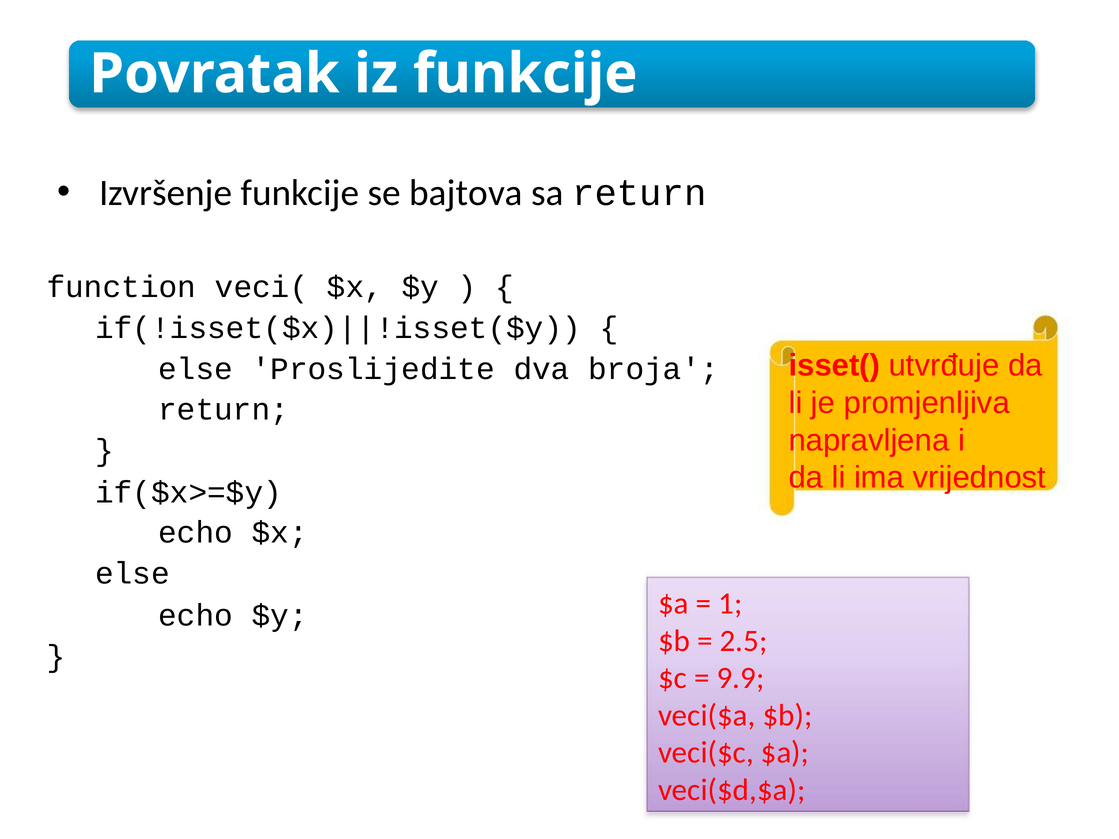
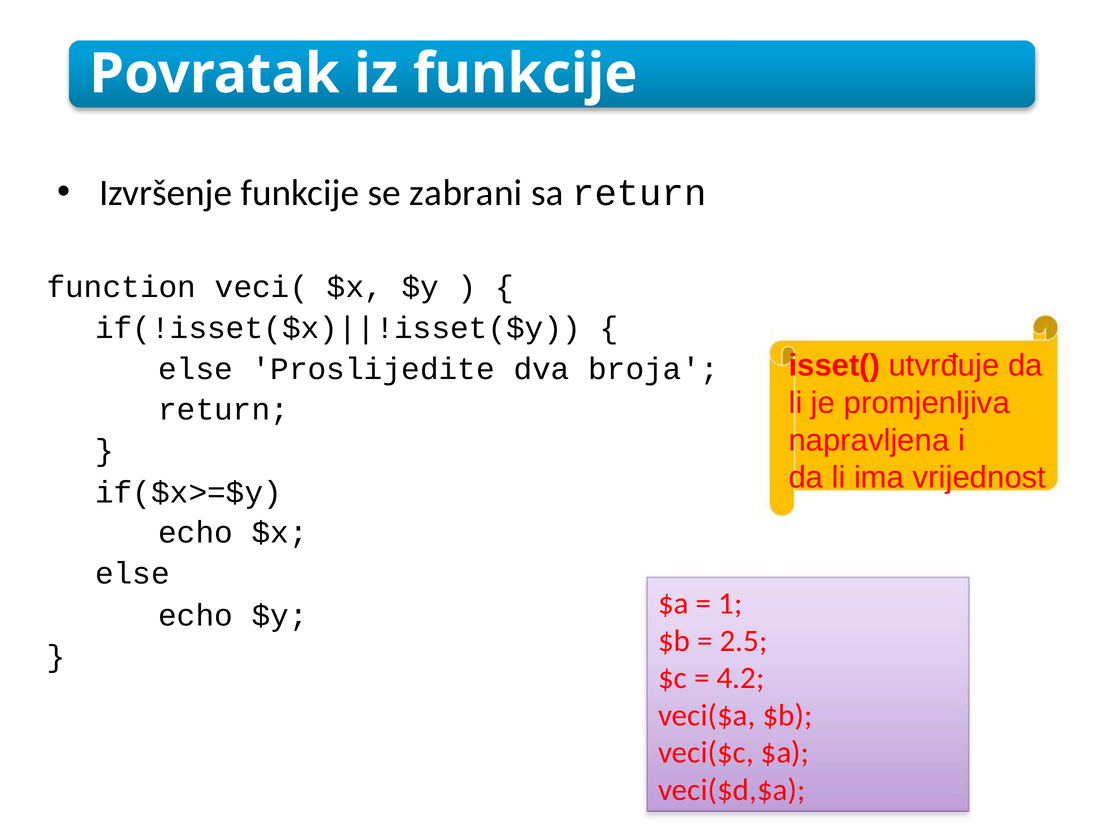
bajtova: bajtova -> zabrani
9.9: 9.9 -> 4.2
